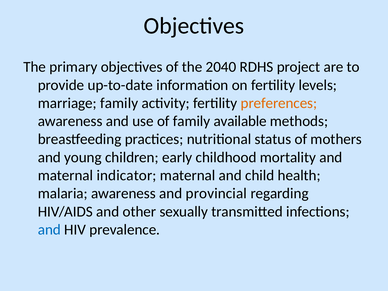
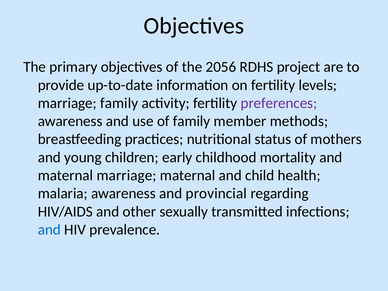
2040: 2040 -> 2056
preferences colour: orange -> purple
available: available -> member
maternal indicator: indicator -> marriage
